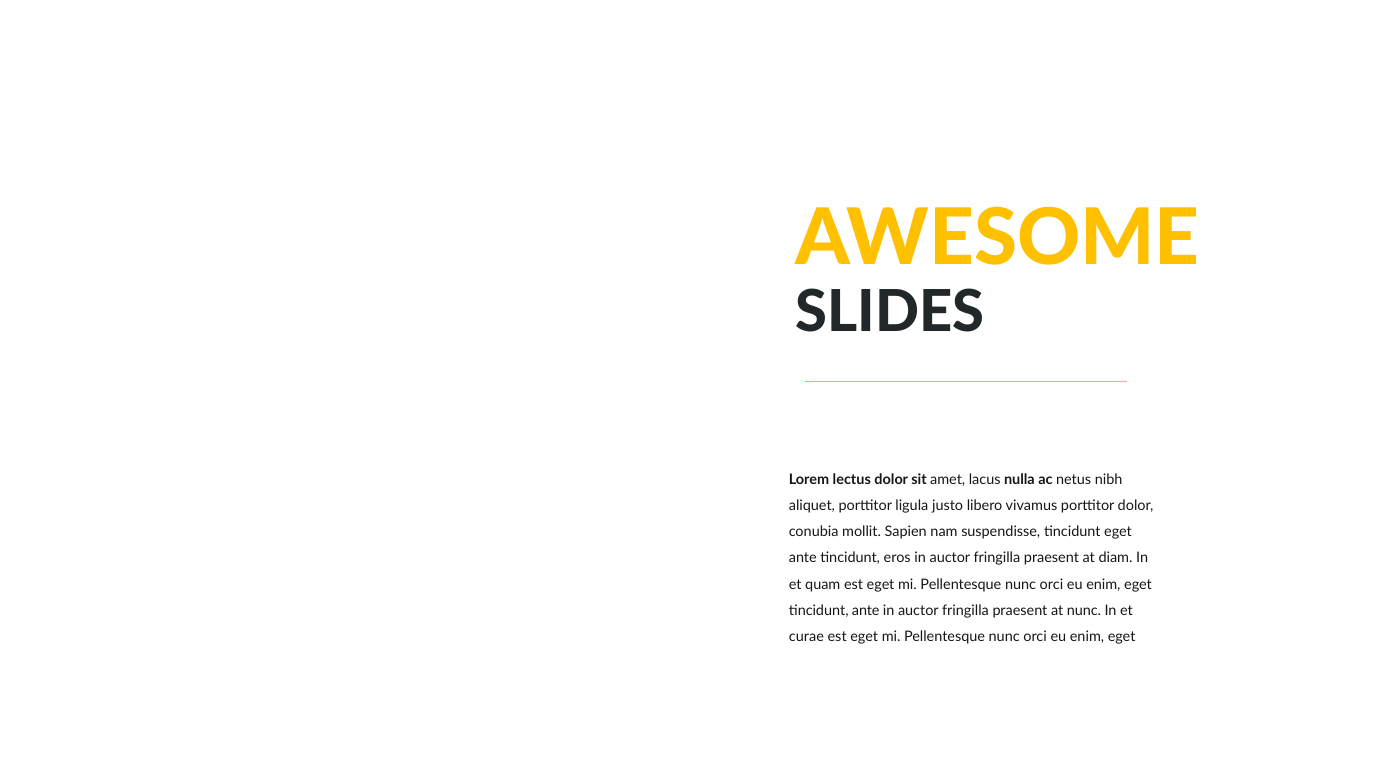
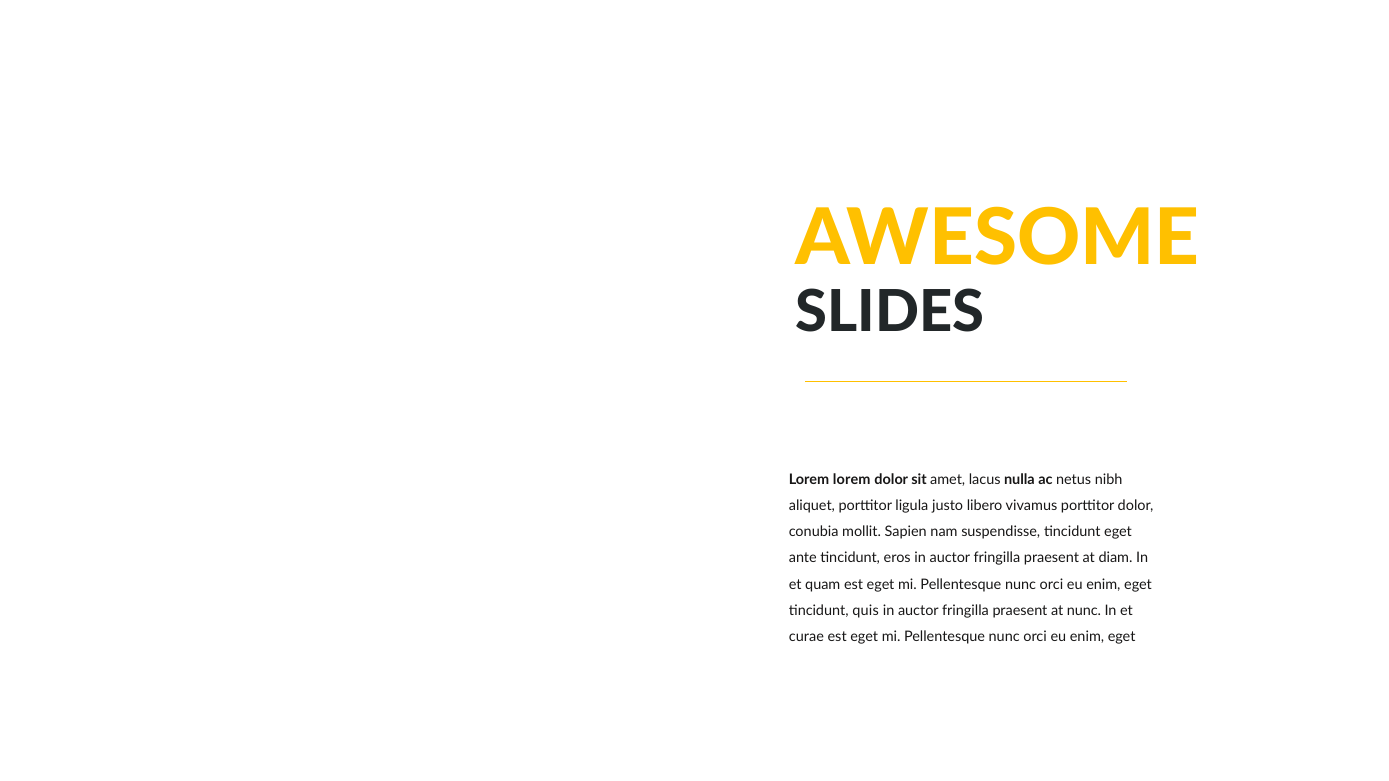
Lorem lectus: lectus -> lorem
tincidunt ante: ante -> quis
